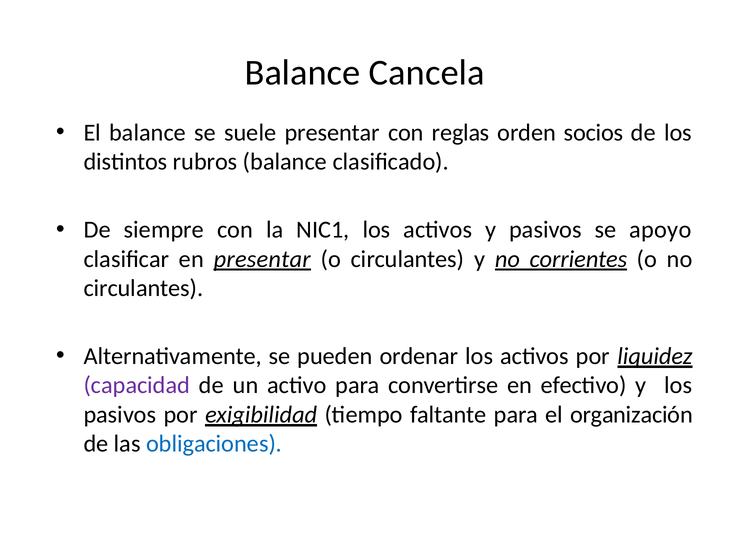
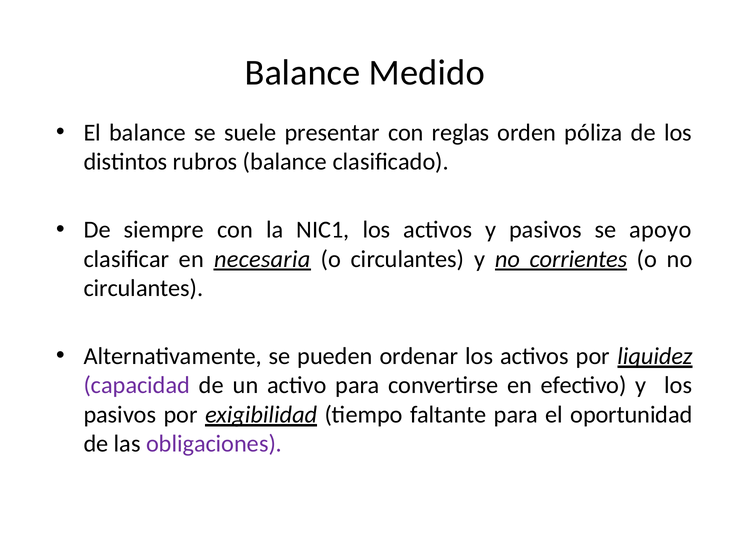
Cancela: Cancela -> Medido
socios: socios -> póliza
en presentar: presentar -> necesaria
organización: organización -> oportunidad
obligaciones colour: blue -> purple
